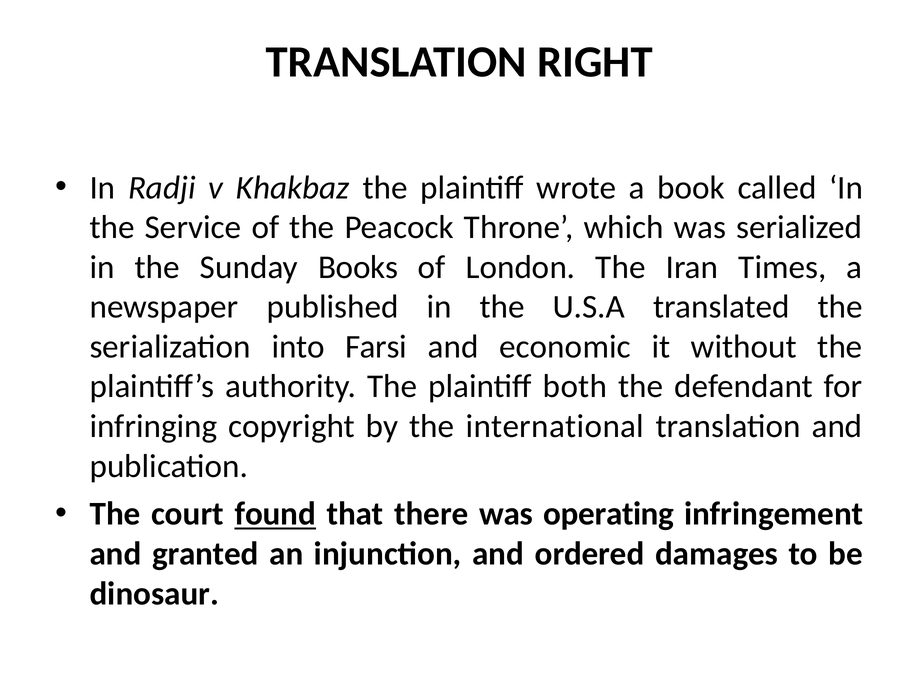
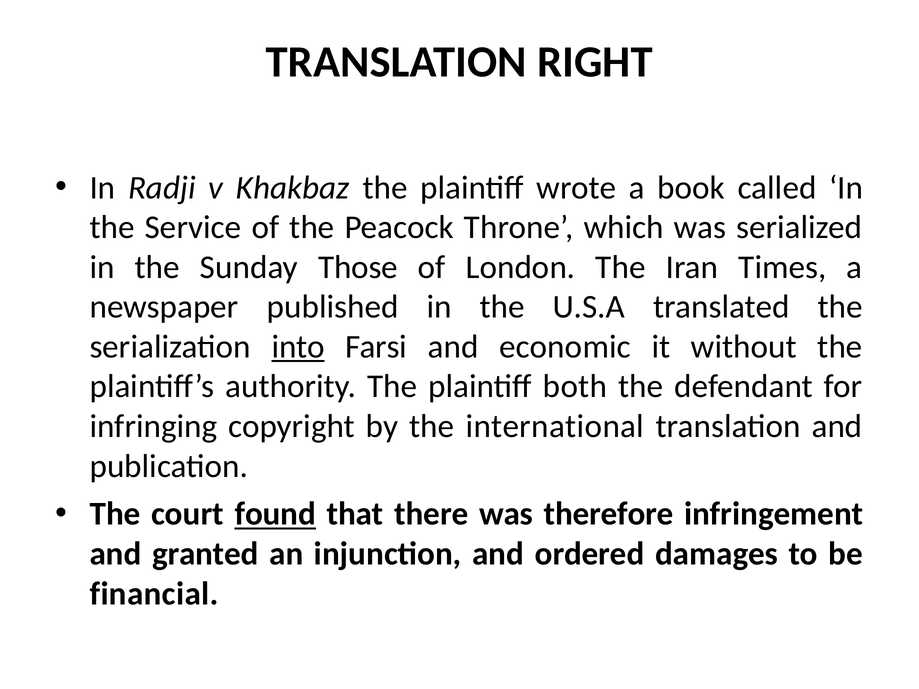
Books: Books -> Those
into underline: none -> present
operating: operating -> therefore
dinosaur: dinosaur -> financial
